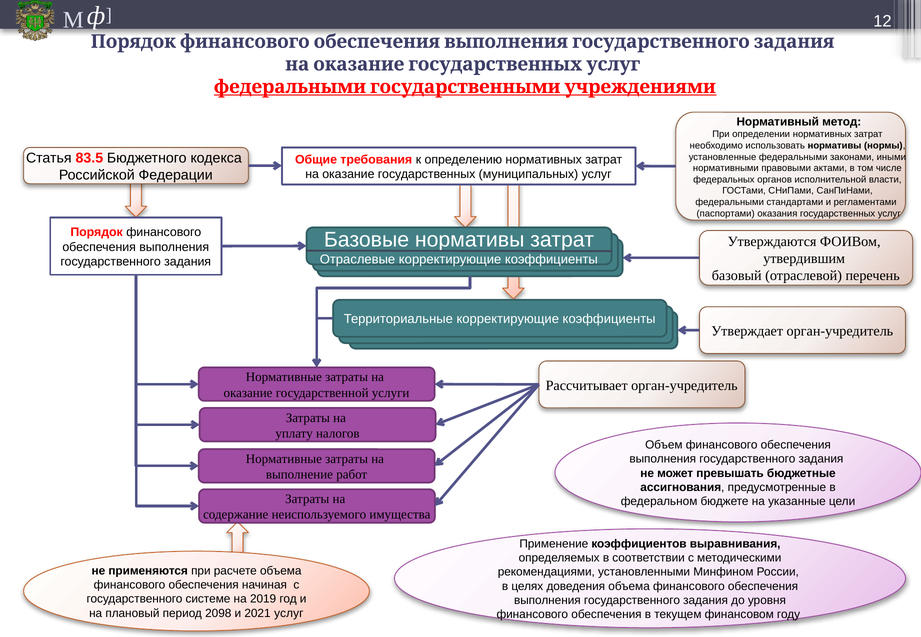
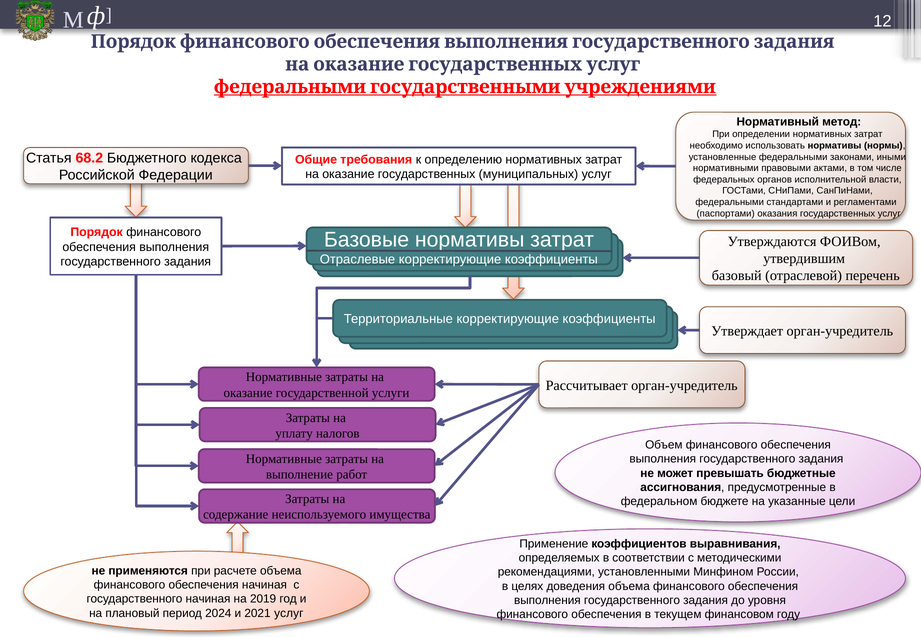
83.5: 83.5 -> 68.2
государственного системе: системе -> начиная
2098: 2098 -> 2024
